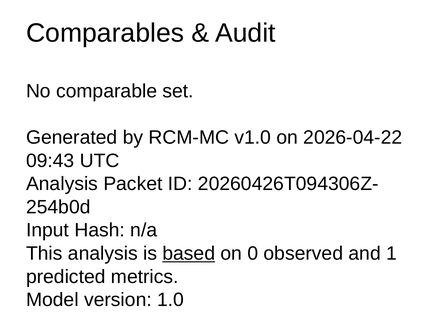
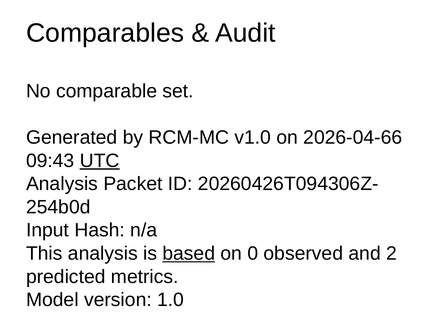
2026-04-22: 2026-04-22 -> 2026-04-66
UTC underline: none -> present
1: 1 -> 2
